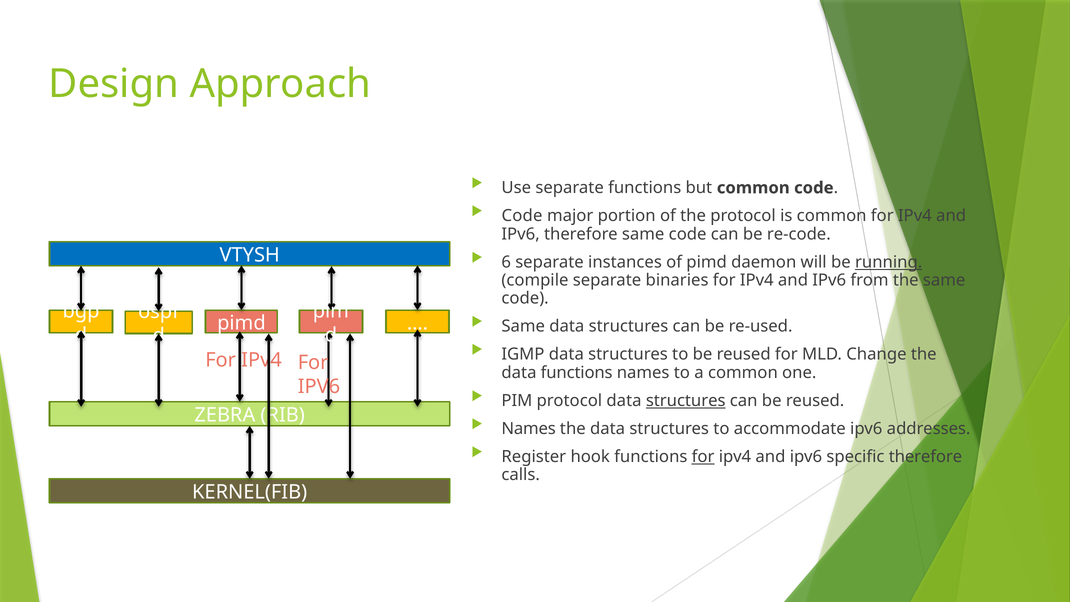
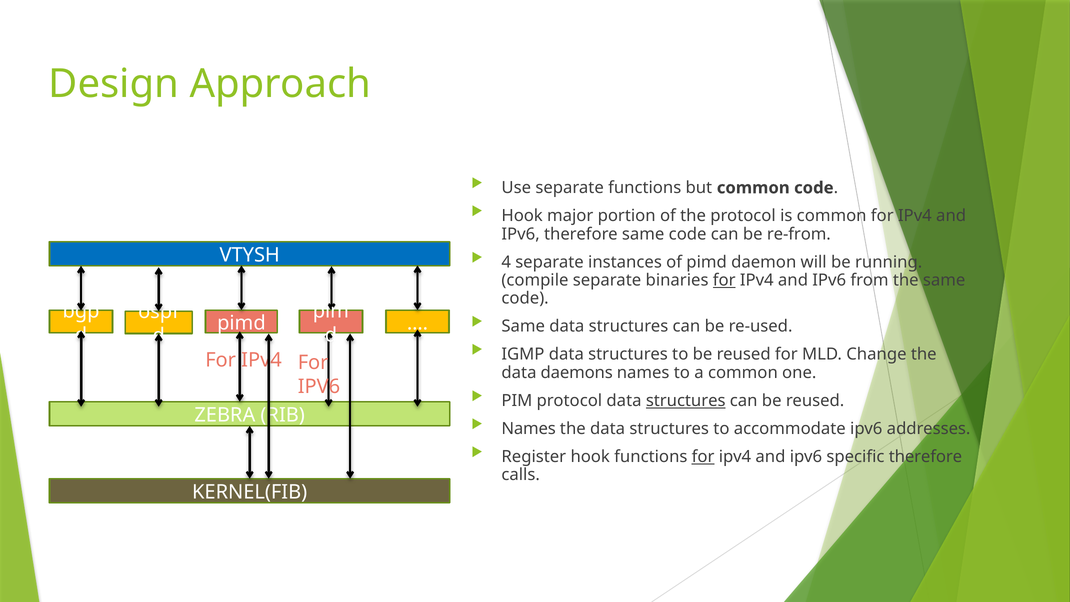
Code at (522, 216): Code -> Hook
re-code: re-code -> re-from
6: 6 -> 4
running underline: present -> none
for at (724, 280) underline: none -> present
data functions: functions -> daemons
